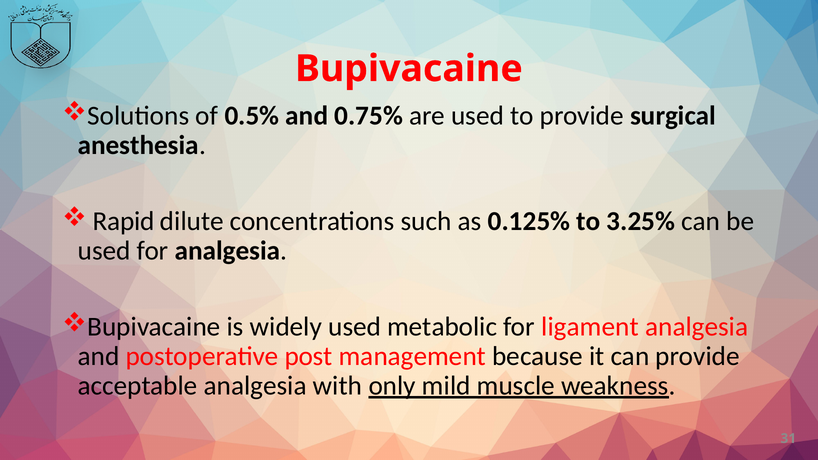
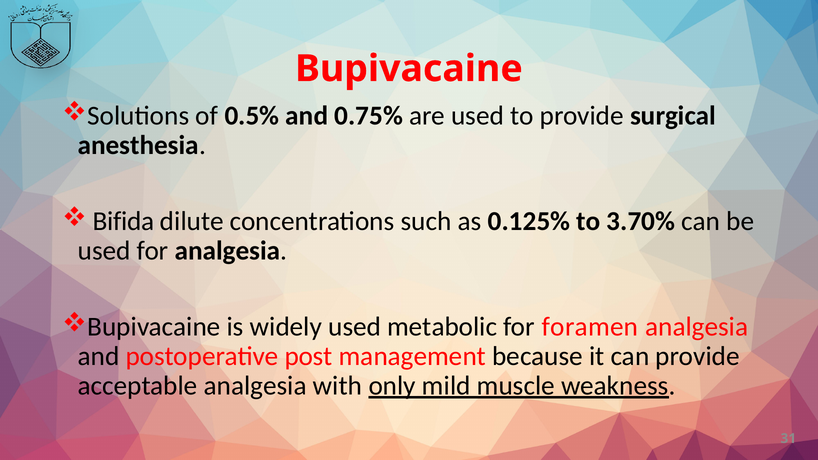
Rapid: Rapid -> Bifida
3.25%: 3.25% -> 3.70%
ligament: ligament -> foramen
